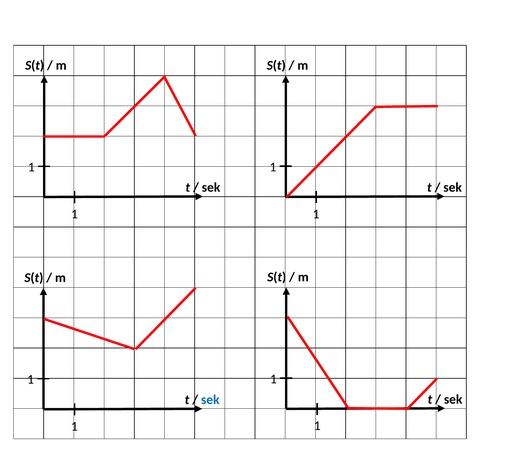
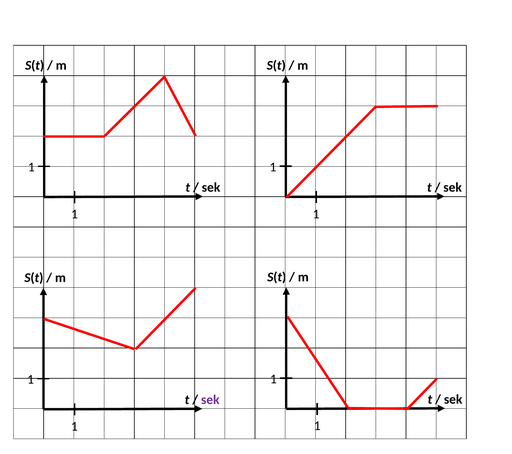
sek at (210, 399) colour: blue -> purple
